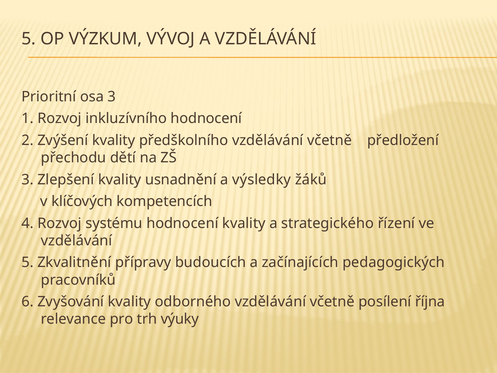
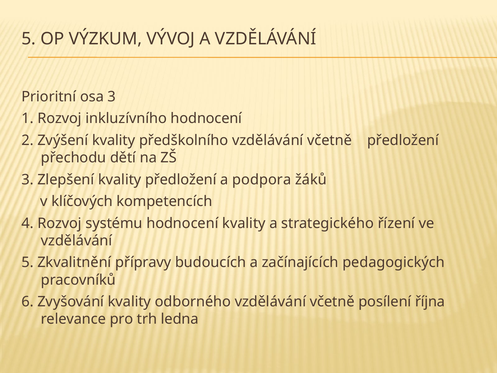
kvality usnadnění: usnadnění -> předložení
výsledky: výsledky -> podpora
výuky: výuky -> ledna
